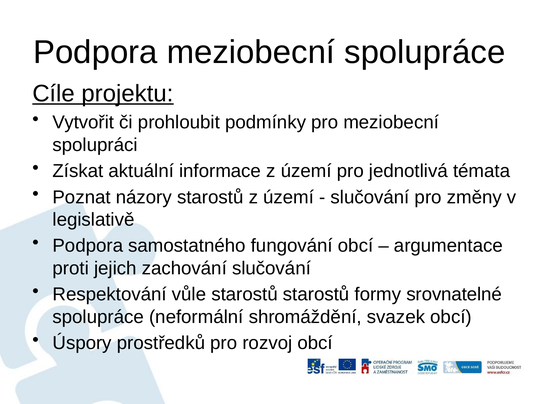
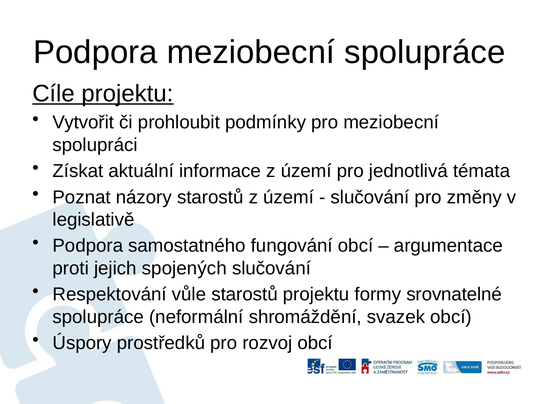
zachování: zachování -> spojených
starostů starostů: starostů -> projektu
